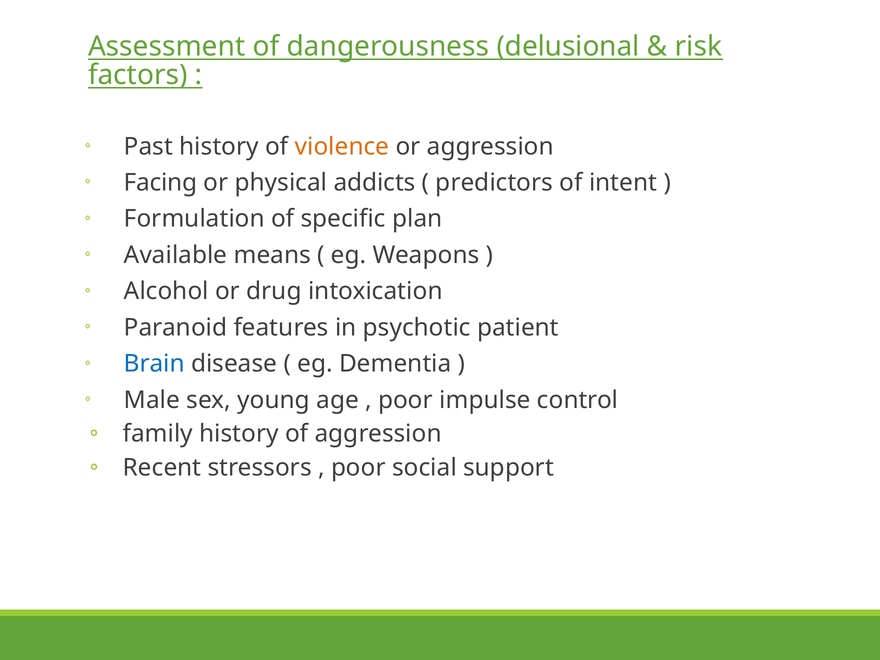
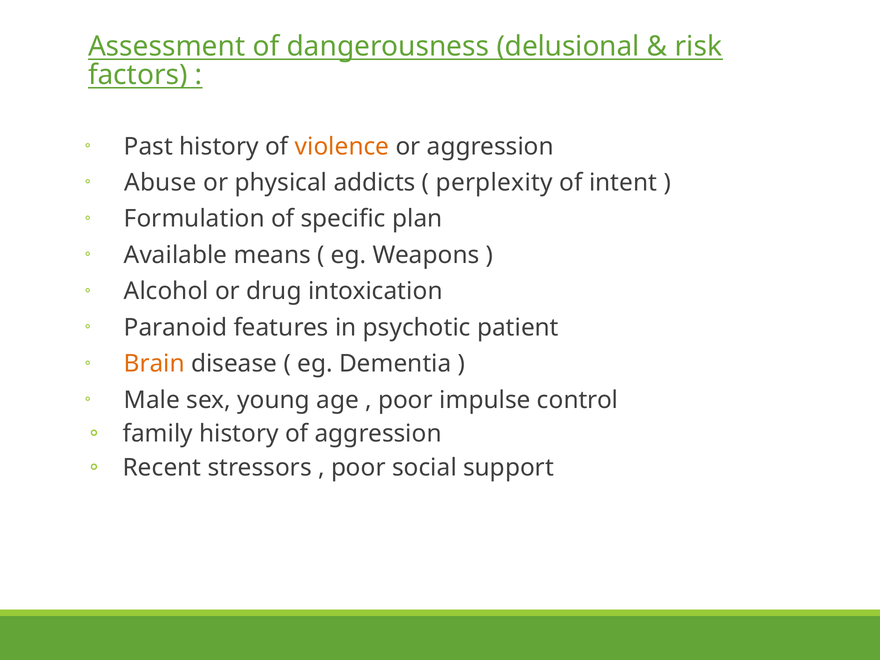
Facing: Facing -> Abuse
predictors: predictors -> perplexity
Brain colour: blue -> orange
